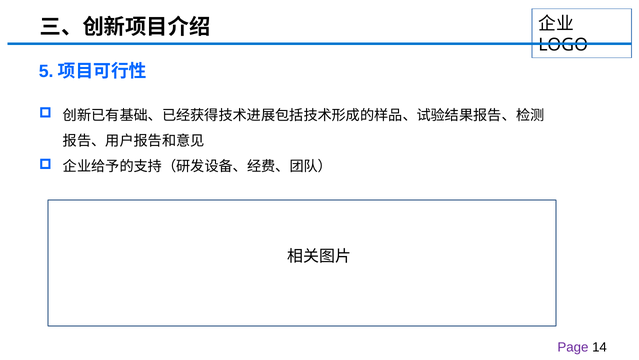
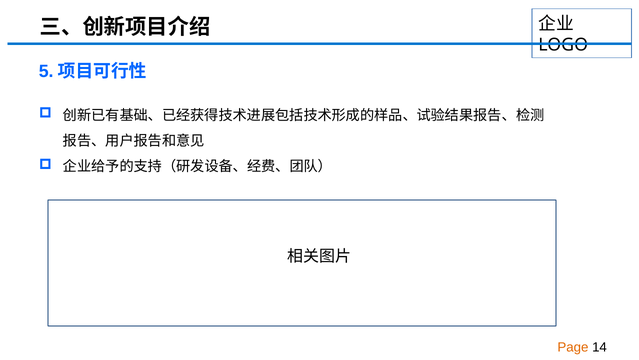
Page colour: purple -> orange
